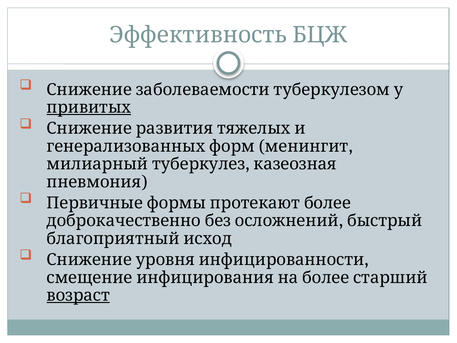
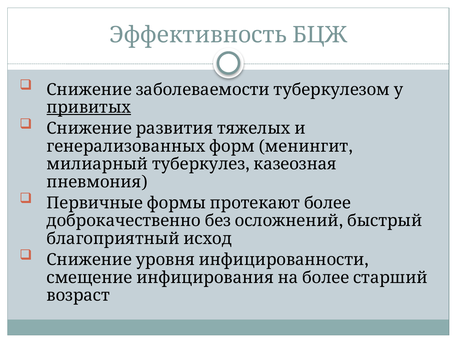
возраст underline: present -> none
